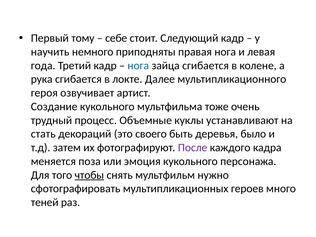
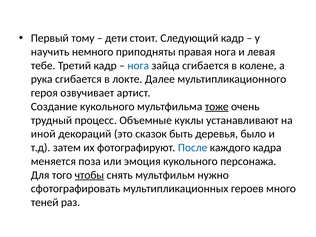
себе: себе -> дети
года: года -> тебе
тоже underline: none -> present
стать: стать -> иной
своего: своего -> сказок
После colour: purple -> blue
